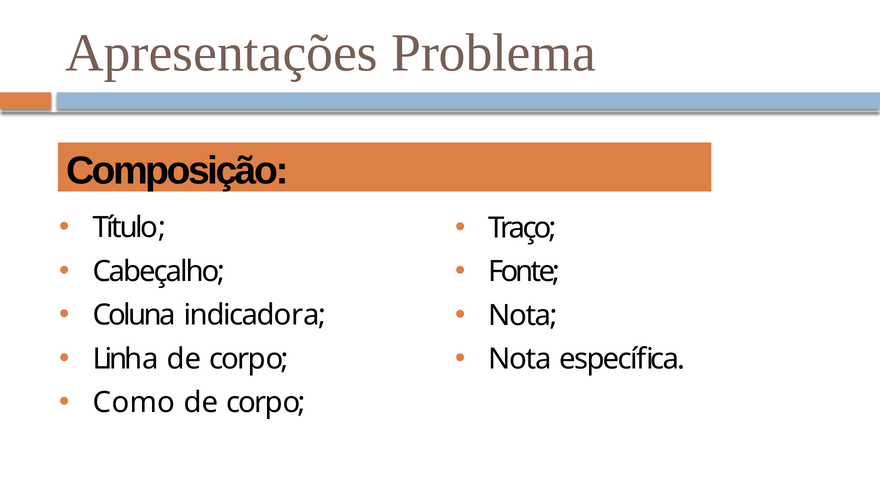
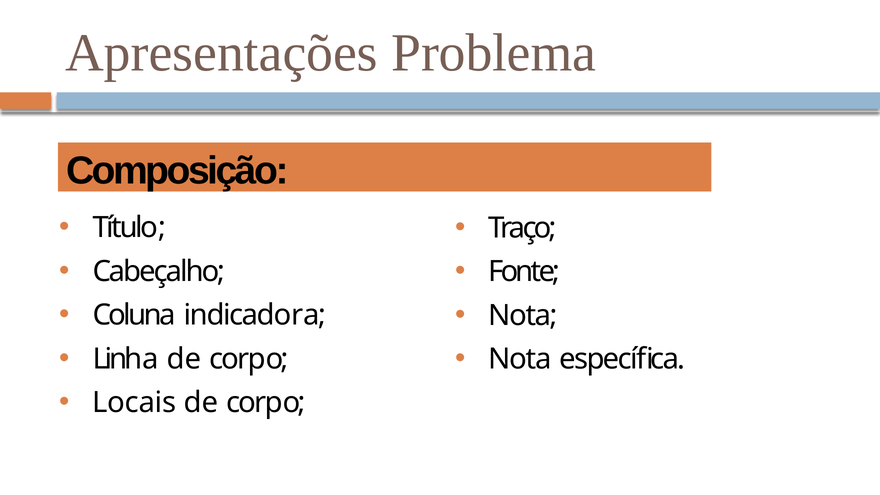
Como: Como -> Locais
